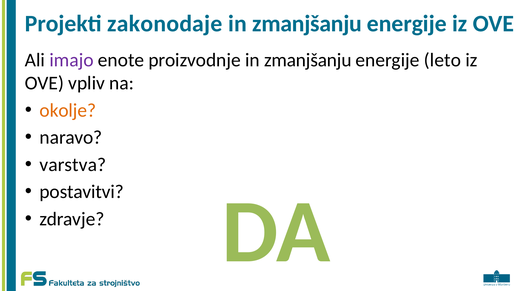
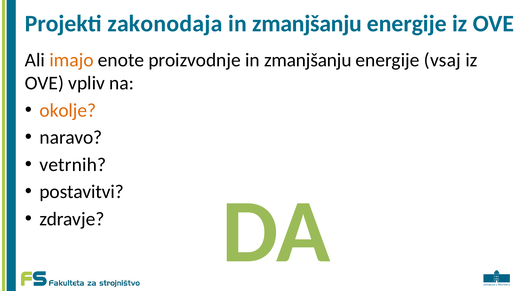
zakonodaje: zakonodaje -> zakonodaja
imajo colour: purple -> orange
leto: leto -> vsaj
varstva: varstva -> vetrnih
